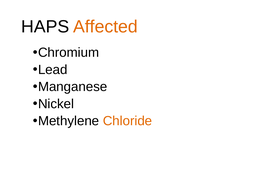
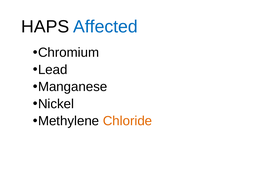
Affected colour: orange -> blue
